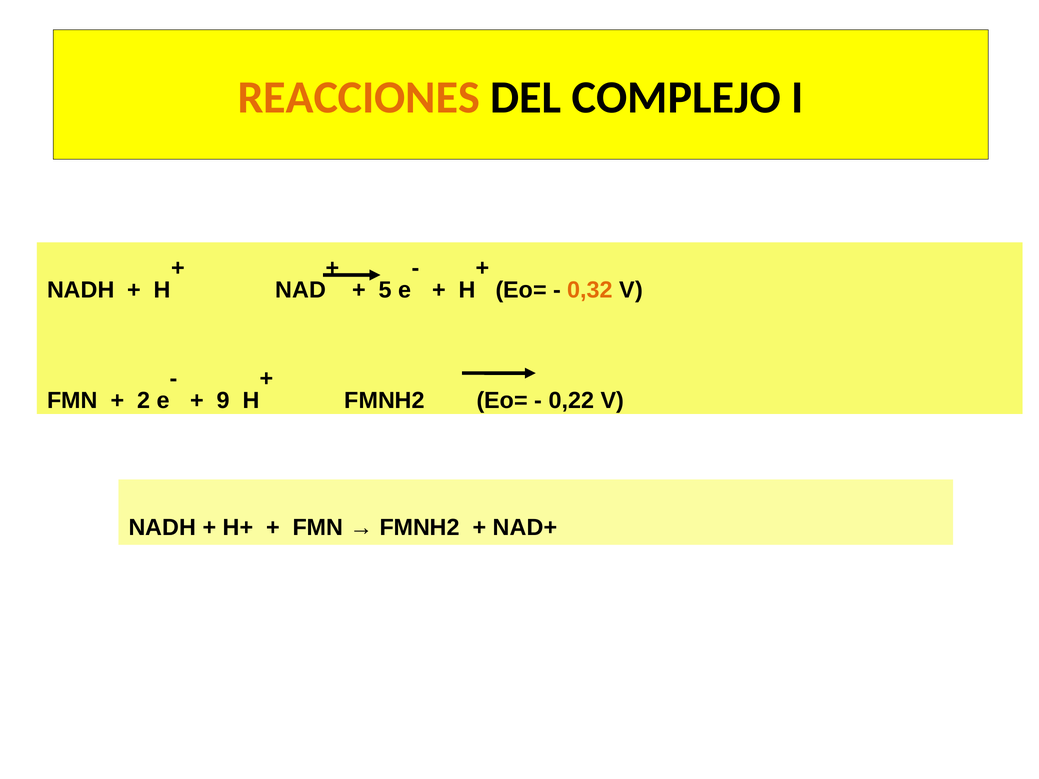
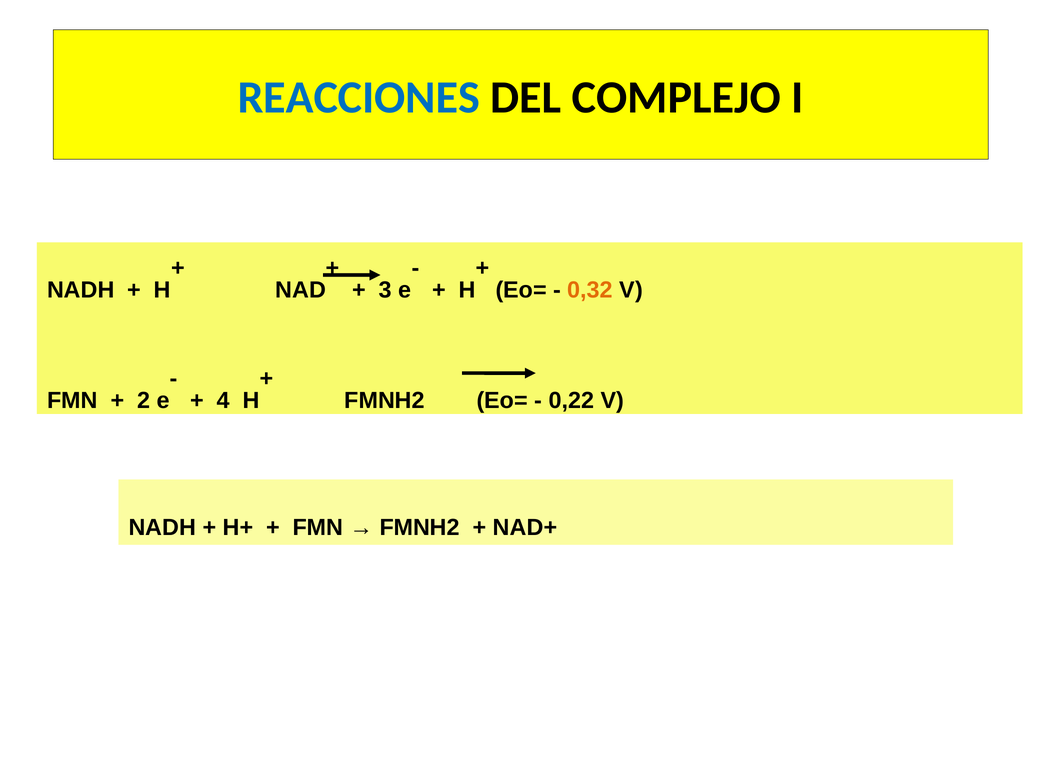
REACCIONES colour: orange -> blue
5: 5 -> 3
9: 9 -> 4
